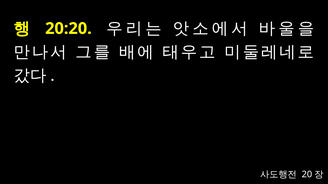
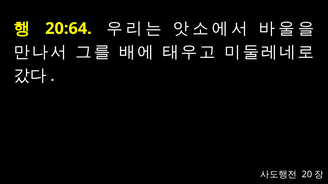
20:20: 20:20 -> 20:64
